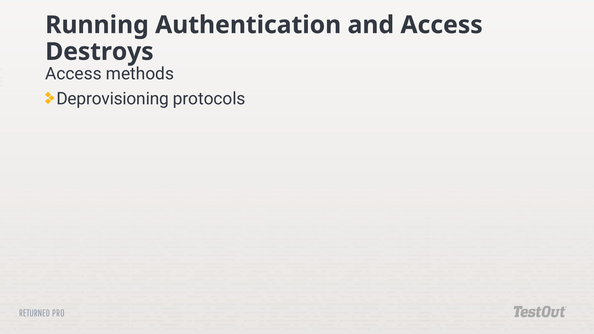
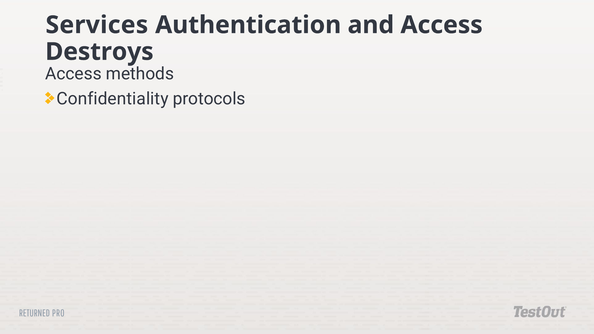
Running: Running -> Services
Deprovisioning: Deprovisioning -> Confidentiality
